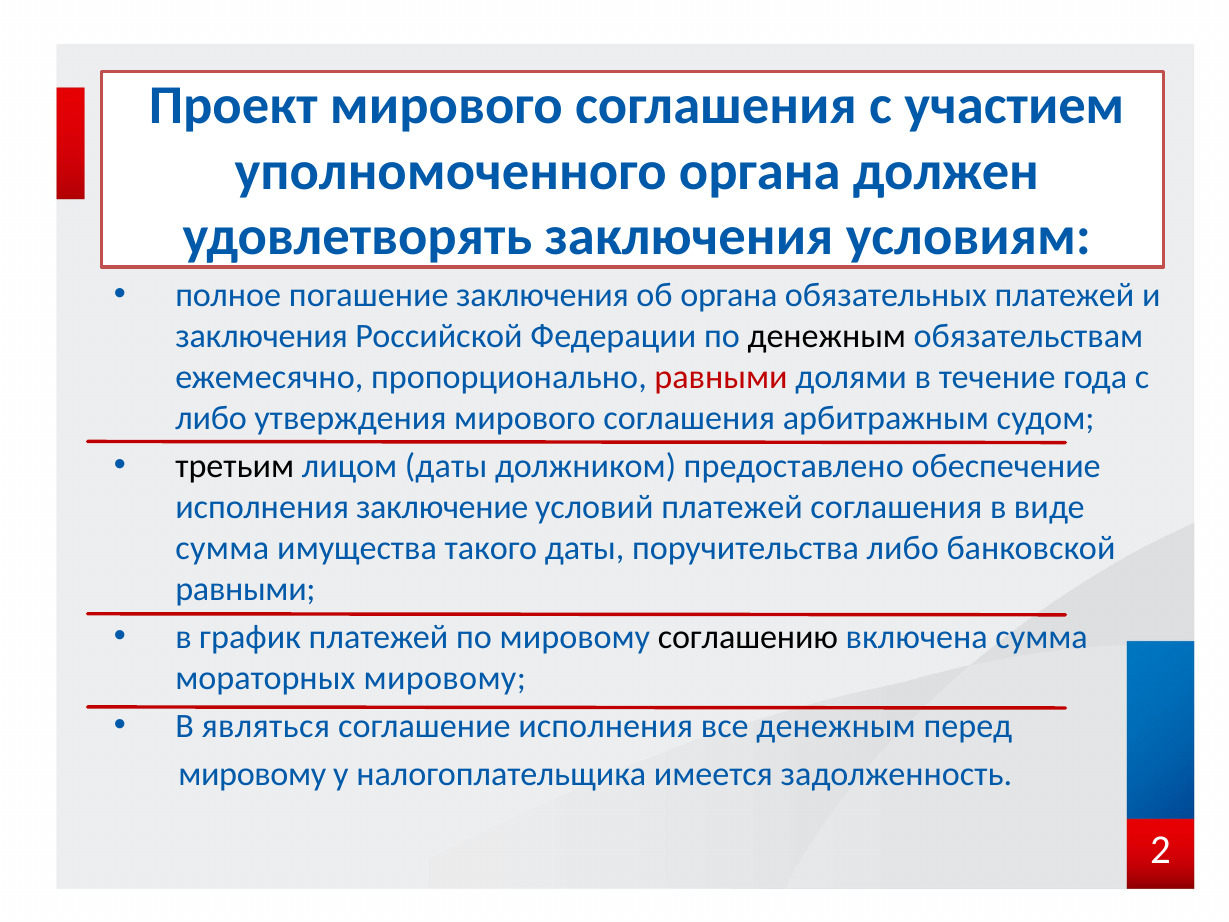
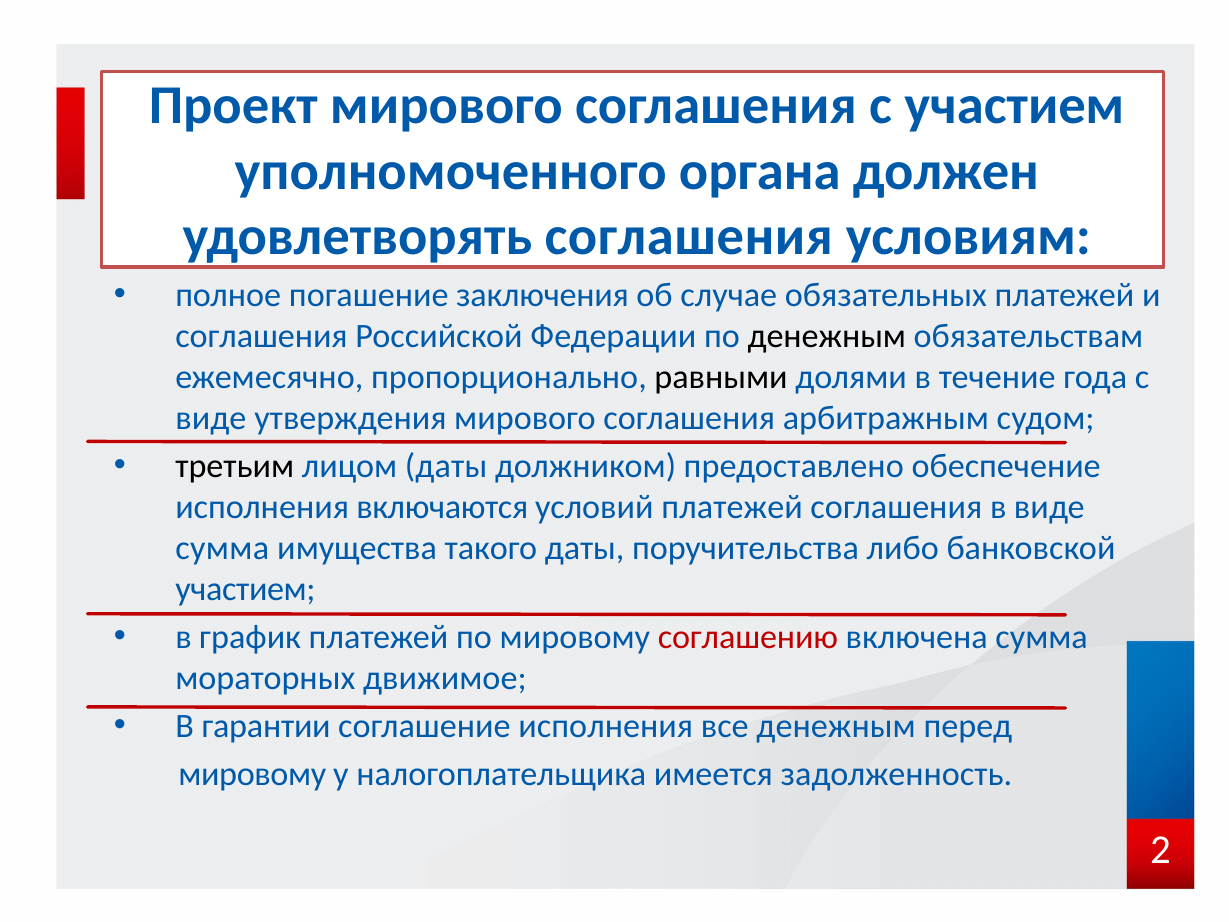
удовлетворять заключения: заключения -> соглашения
об органа: органа -> случае
заключения at (262, 336): заключения -> соглашения
равными at (721, 377) colour: red -> black
либо at (211, 418): либо -> виде
заключение: заключение -> включаются
равными at (245, 589): равными -> участием
соглашению colour: black -> red
мораторных мировому: мировому -> движимое
являться: являться -> гарантии
